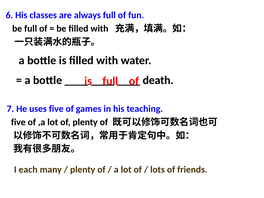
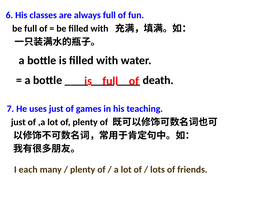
uses five: five -> just
five at (18, 122): five -> just
